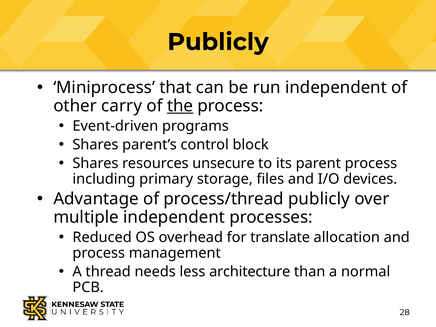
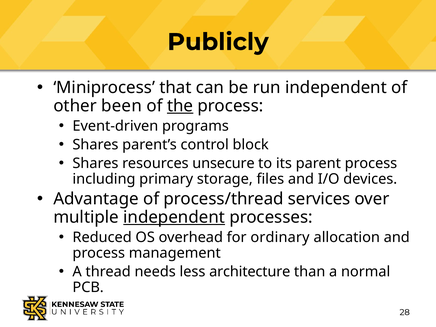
carry: carry -> been
process/thread publicly: publicly -> services
independent at (174, 217) underline: none -> present
translate: translate -> ordinary
